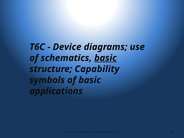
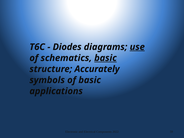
Device: Device -> Diodes
use underline: none -> present
Capability: Capability -> Accurately
